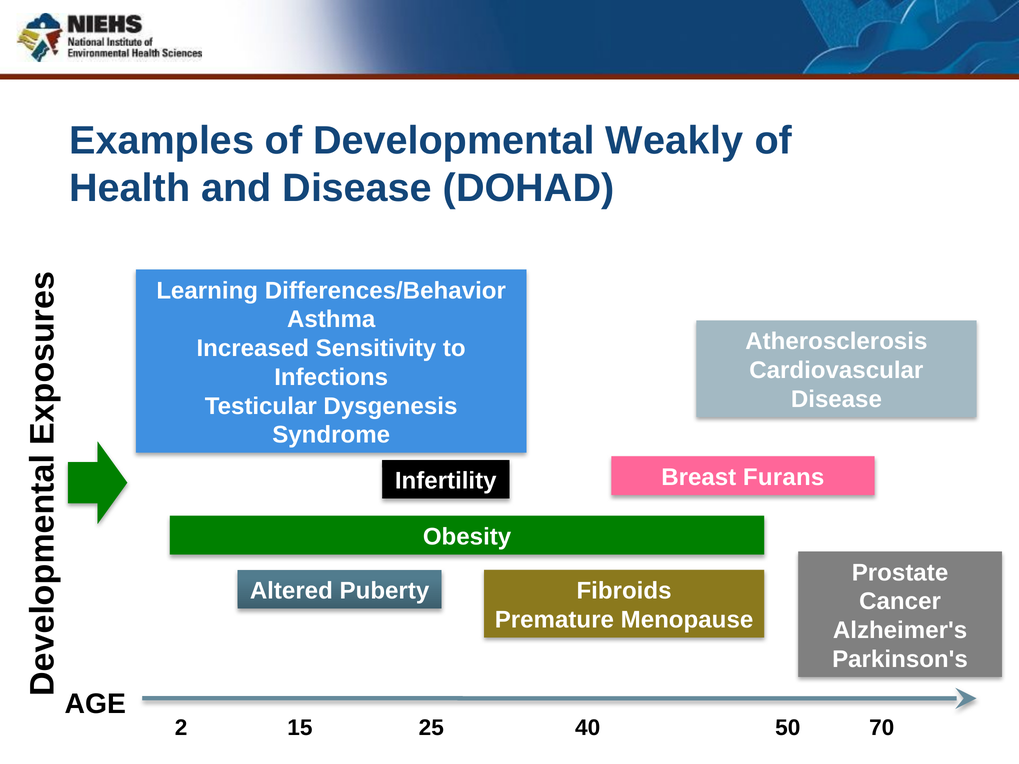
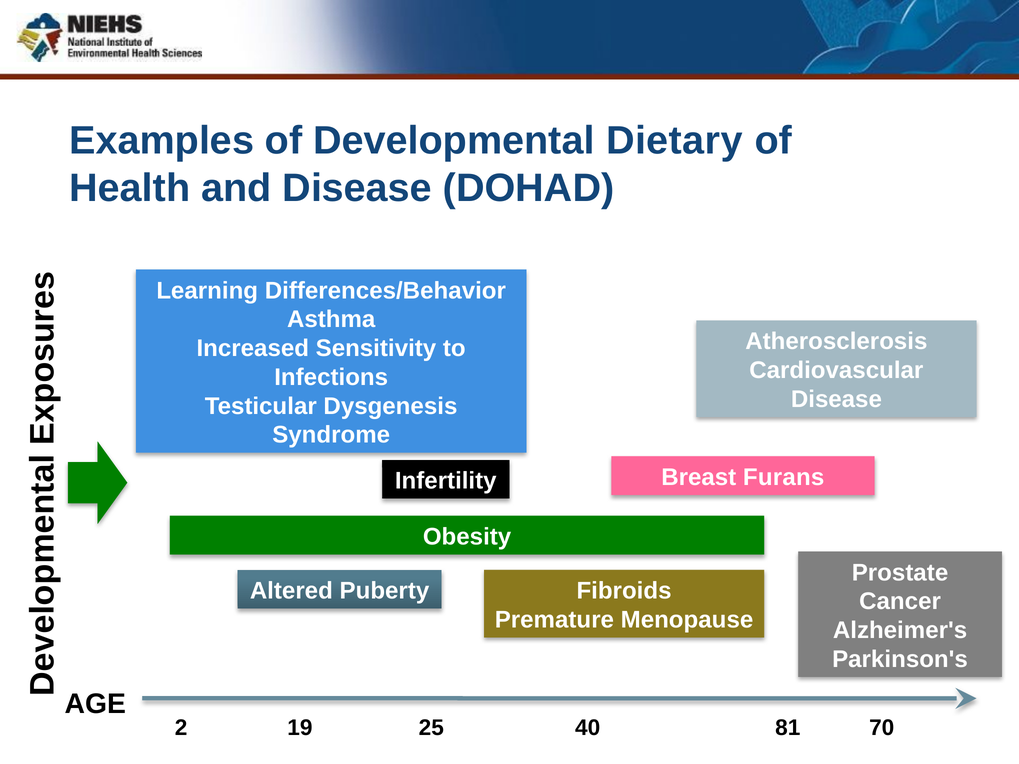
Weakly: Weakly -> Dietary
15: 15 -> 19
50: 50 -> 81
